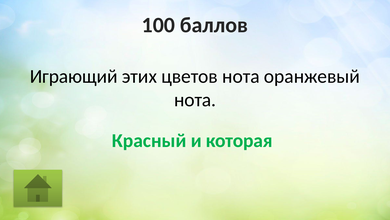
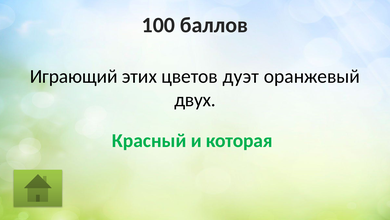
цветов нота: нота -> дуэт
нота at (195, 100): нота -> двух
